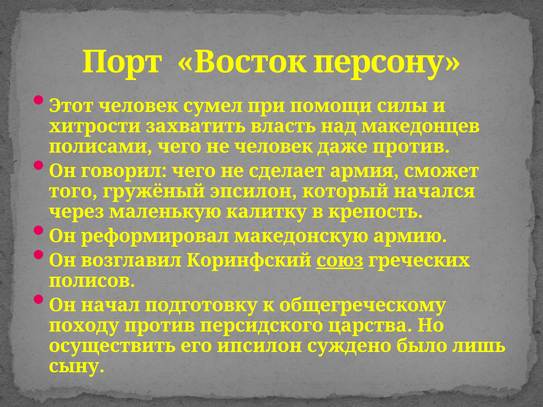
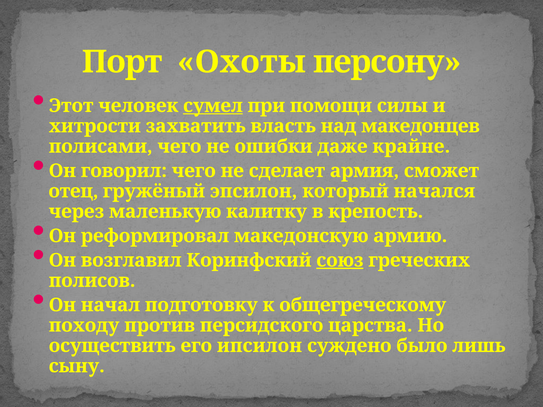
Восток: Восток -> Охоты
сумел underline: none -> present
не человек: человек -> ошибки
даже против: против -> крайне
того: того -> отец
